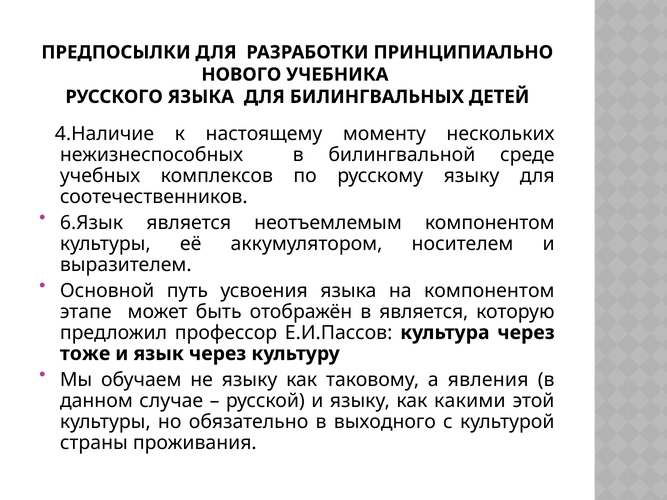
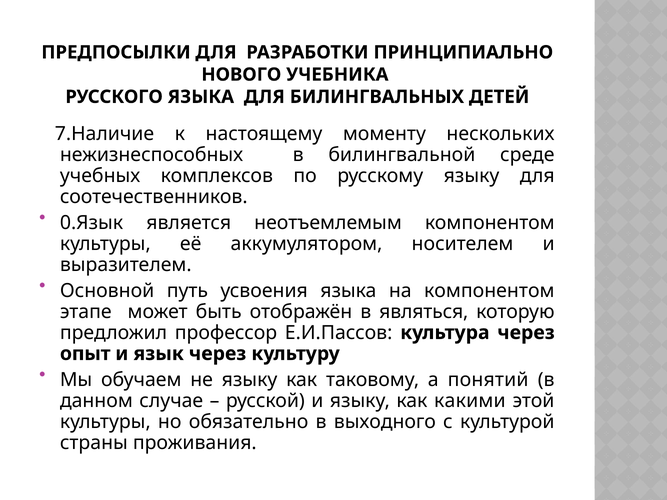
4.Наличие: 4.Наличие -> 7.Наличие
6.Язык: 6.Язык -> 0.Язык
в является: является -> являться
тоже: тоже -> опыт
явления: явления -> понятий
